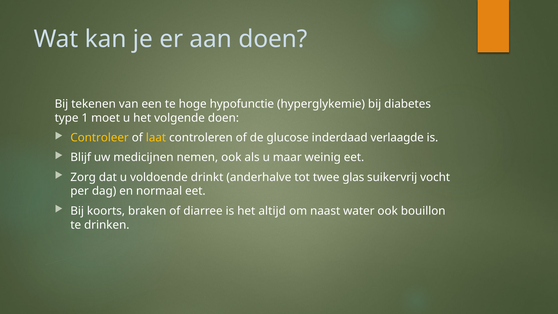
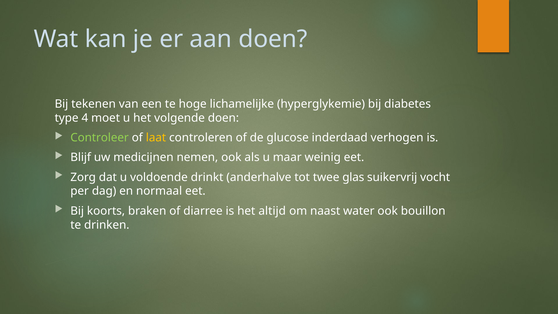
hypofunctie: hypofunctie -> lichamelijke
1: 1 -> 4
Controleer colour: yellow -> light green
verlaagde: verlaagde -> verhogen
